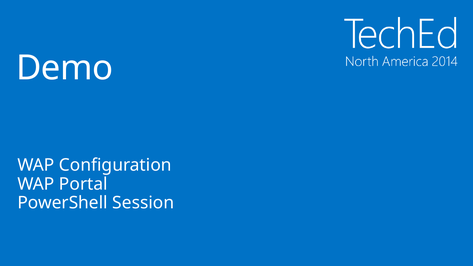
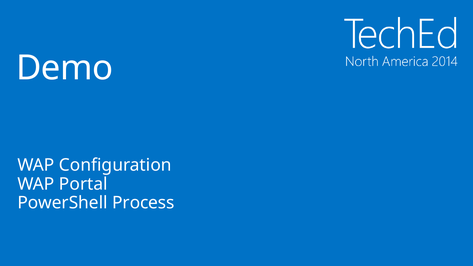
Session: Session -> Process
